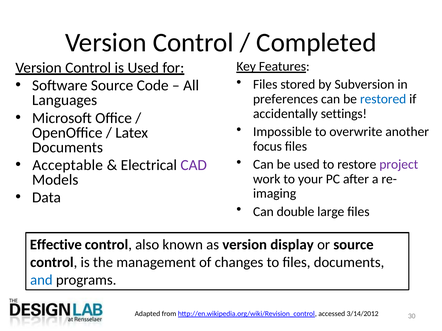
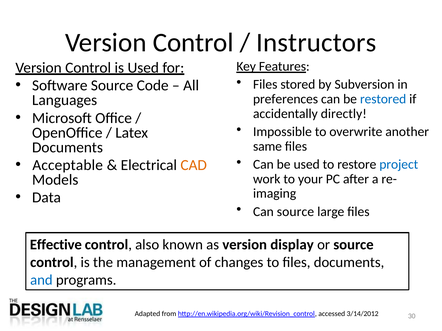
Completed: Completed -> Instructors
settings: settings -> directly
focus: focus -> same
project colour: purple -> blue
CAD colour: purple -> orange
Can double: double -> source
